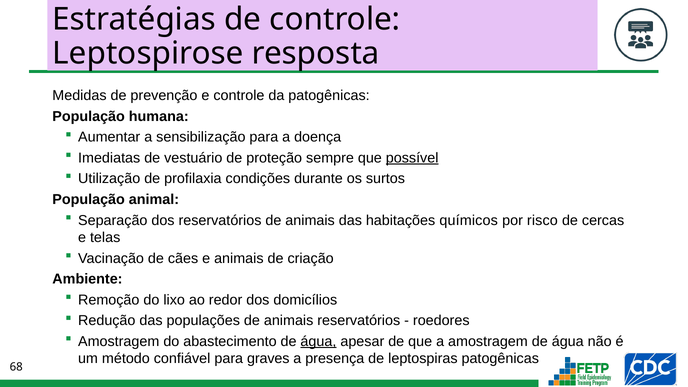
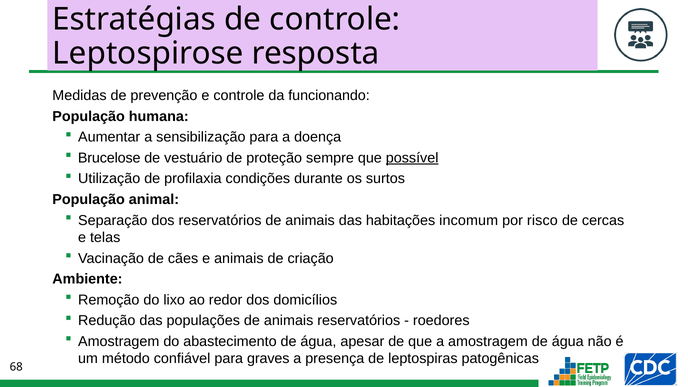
da patogênicas: patogênicas -> funcionando
Imediatas: Imediatas -> Brucelose
químicos: químicos -> incomum
água at (318, 341) underline: present -> none
